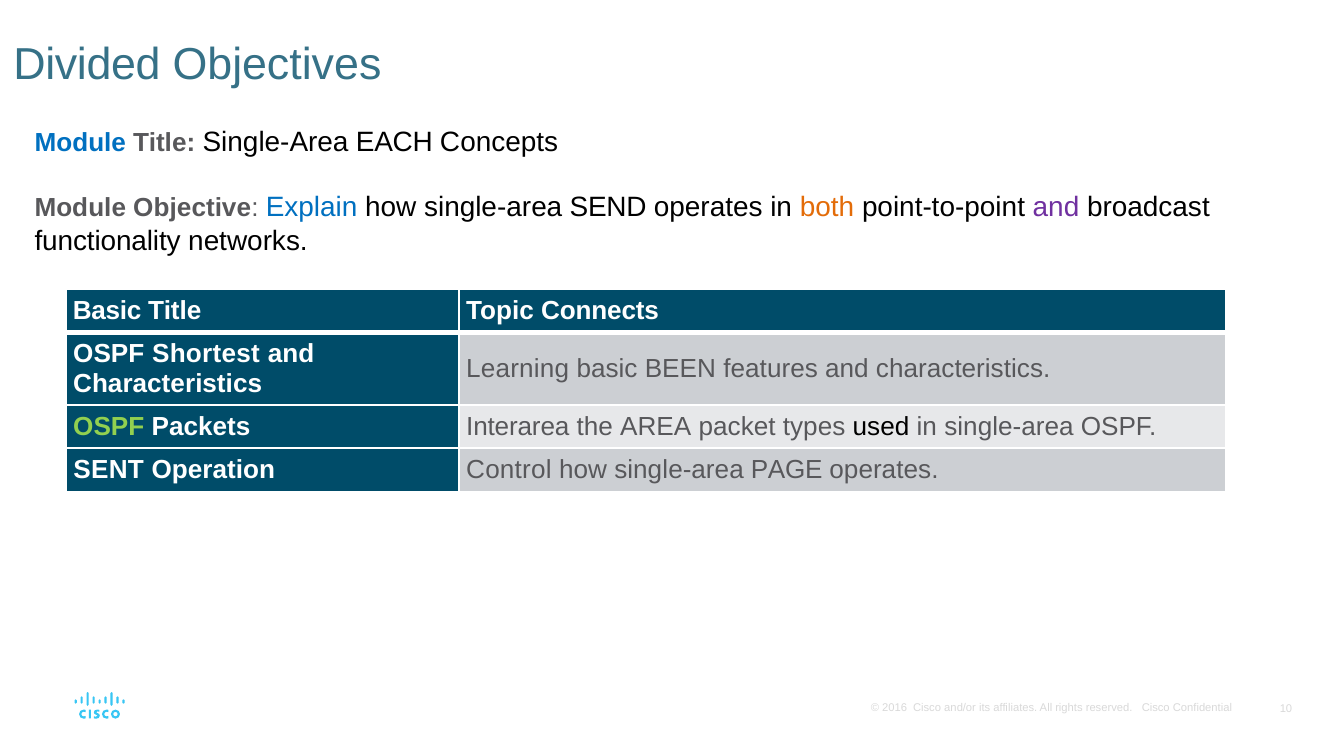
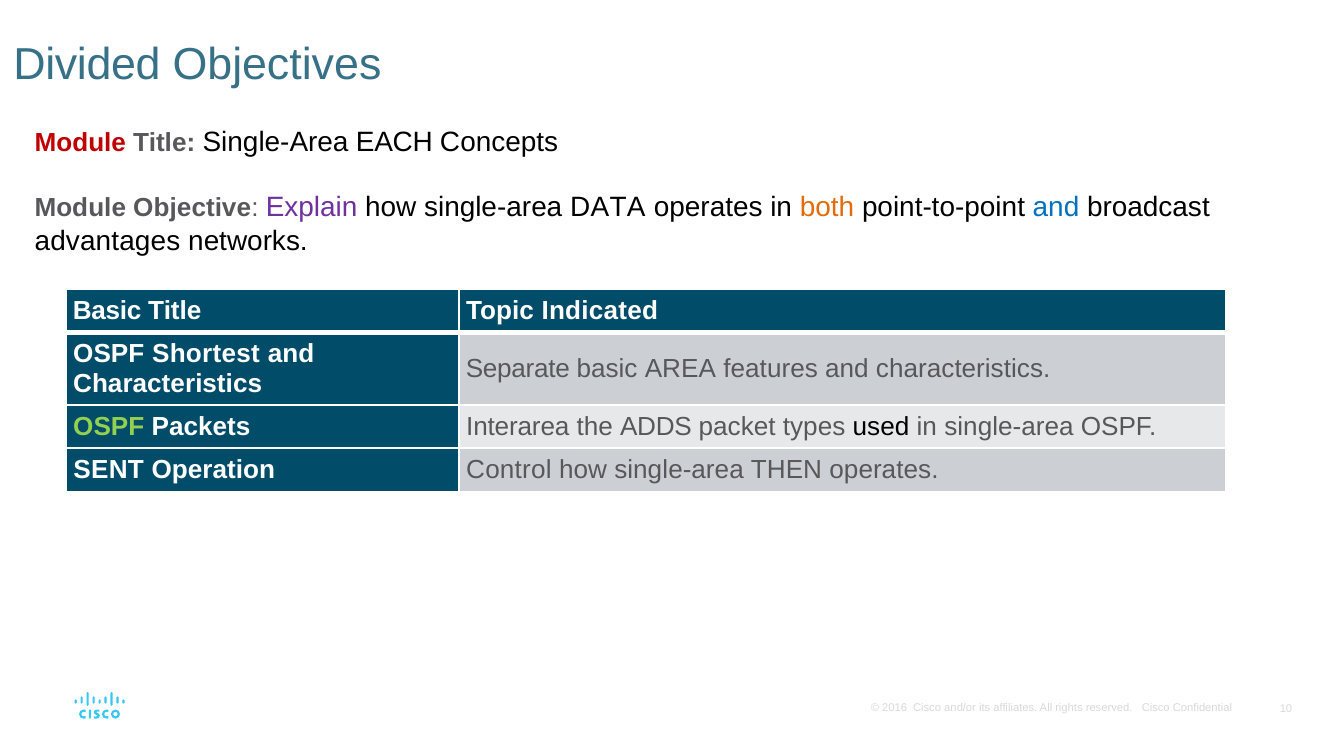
Module at (80, 143) colour: blue -> red
Explain colour: blue -> purple
SEND: SEND -> DATA
and at (1056, 208) colour: purple -> blue
functionality: functionality -> advantages
Connects: Connects -> Indicated
Learning: Learning -> Separate
BEEN: BEEN -> AREA
AREA: AREA -> ADDS
PAGE: PAGE -> THEN
